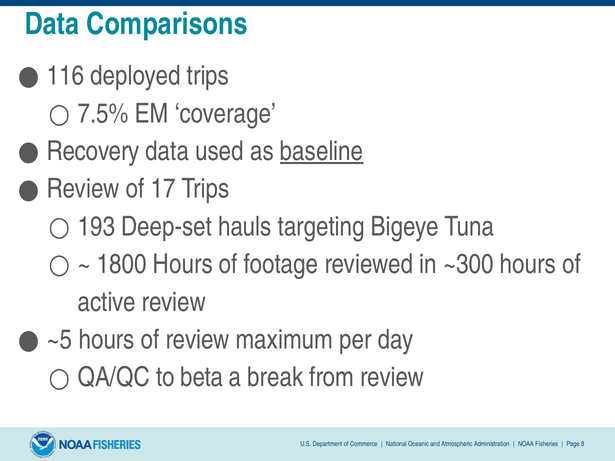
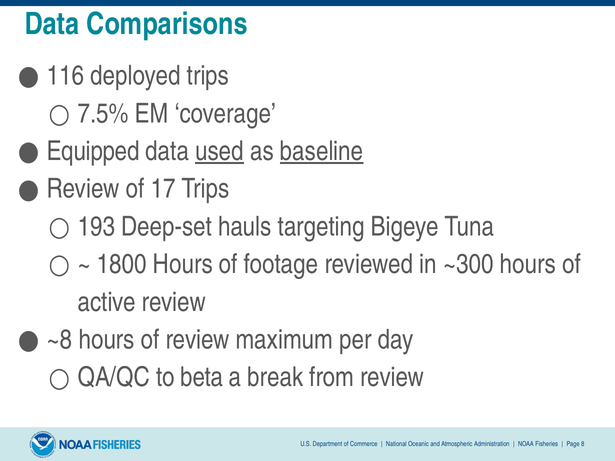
Recovery: Recovery -> Equipped
used underline: none -> present
~5: ~5 -> ~8
